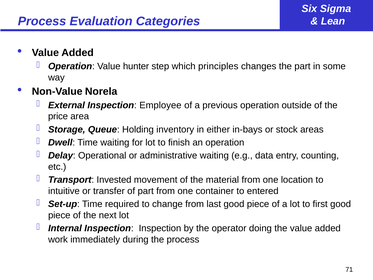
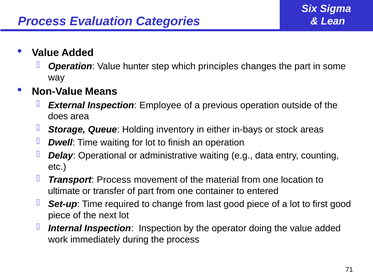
Norela: Norela -> Means
price: price -> does
Transport Invested: Invested -> Process
intuitive: intuitive -> ultimate
